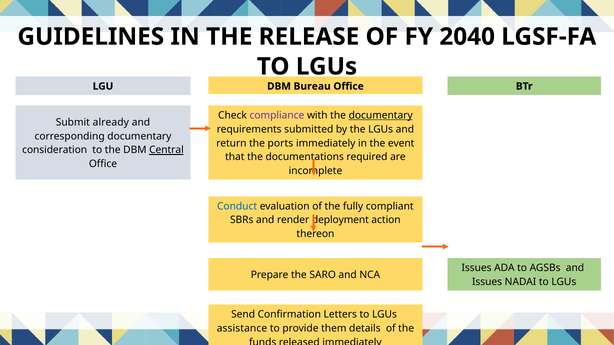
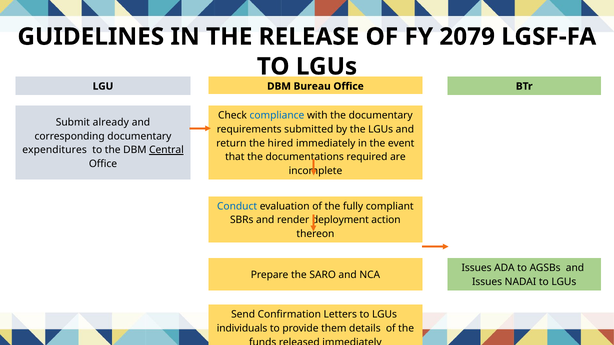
2040: 2040 -> 2079
compliance colour: purple -> blue
documentary at (381, 116) underline: present -> none
ports: ports -> hired
consideration: consideration -> expenditures
assistance: assistance -> individuals
